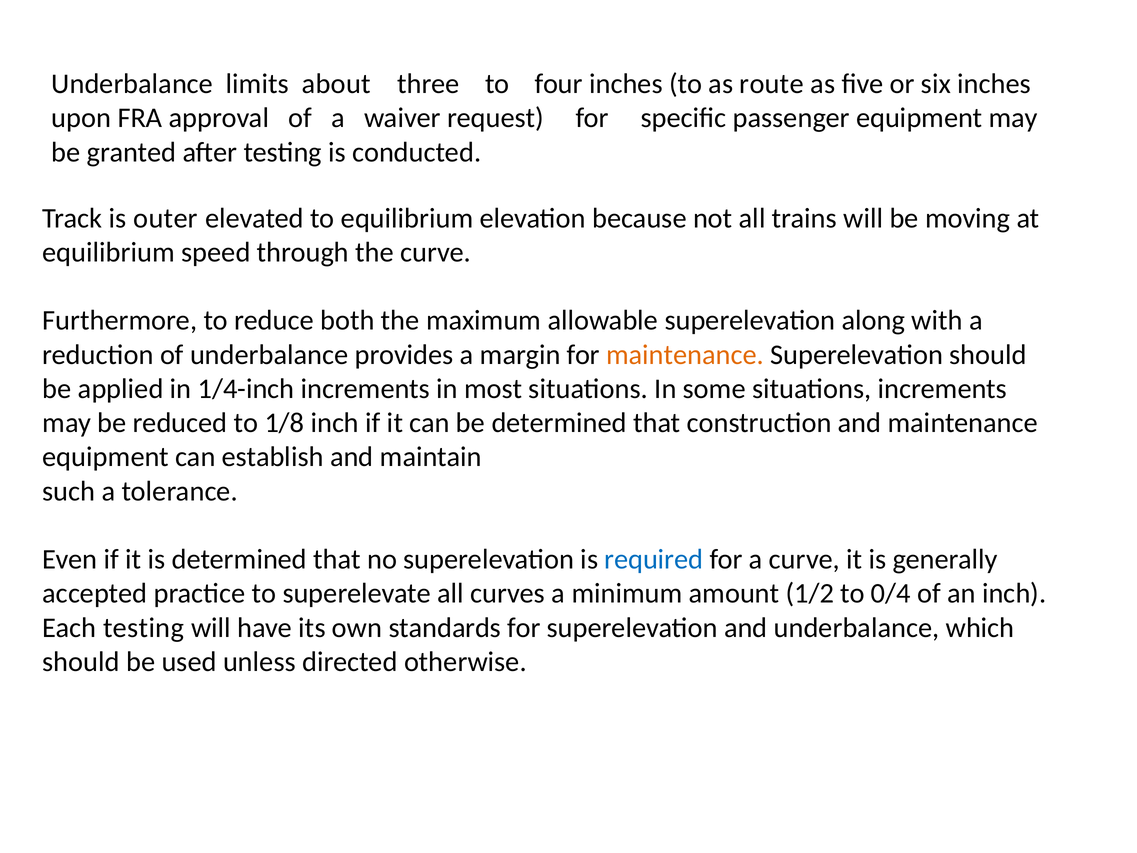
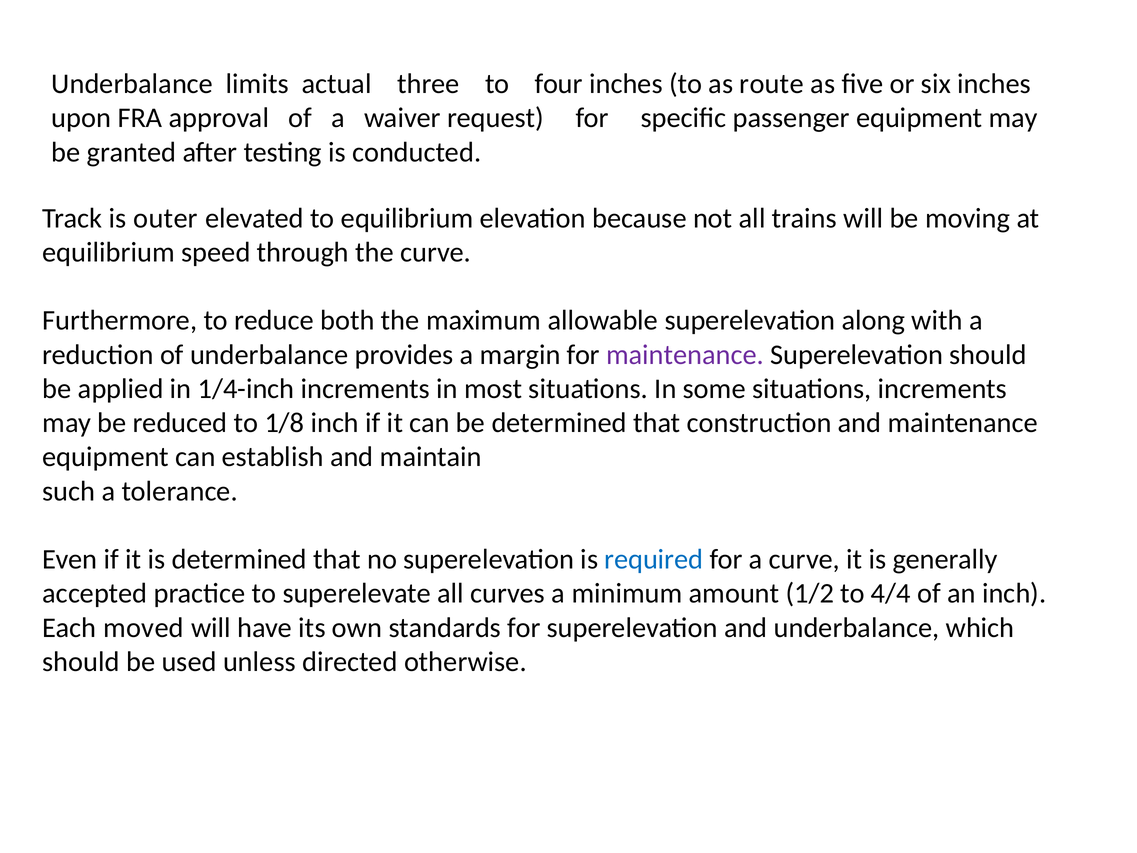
about: about -> actual
maintenance at (685, 355) colour: orange -> purple
0/4: 0/4 -> 4/4
Each testing: testing -> moved
